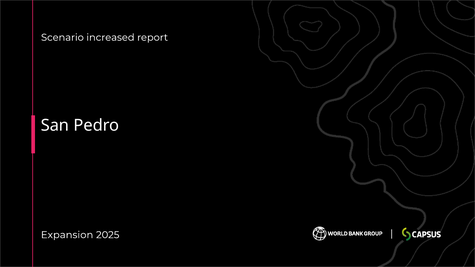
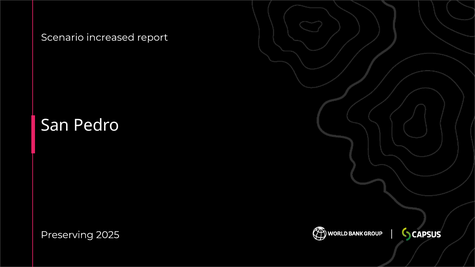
Expansion: Expansion -> Preserving
